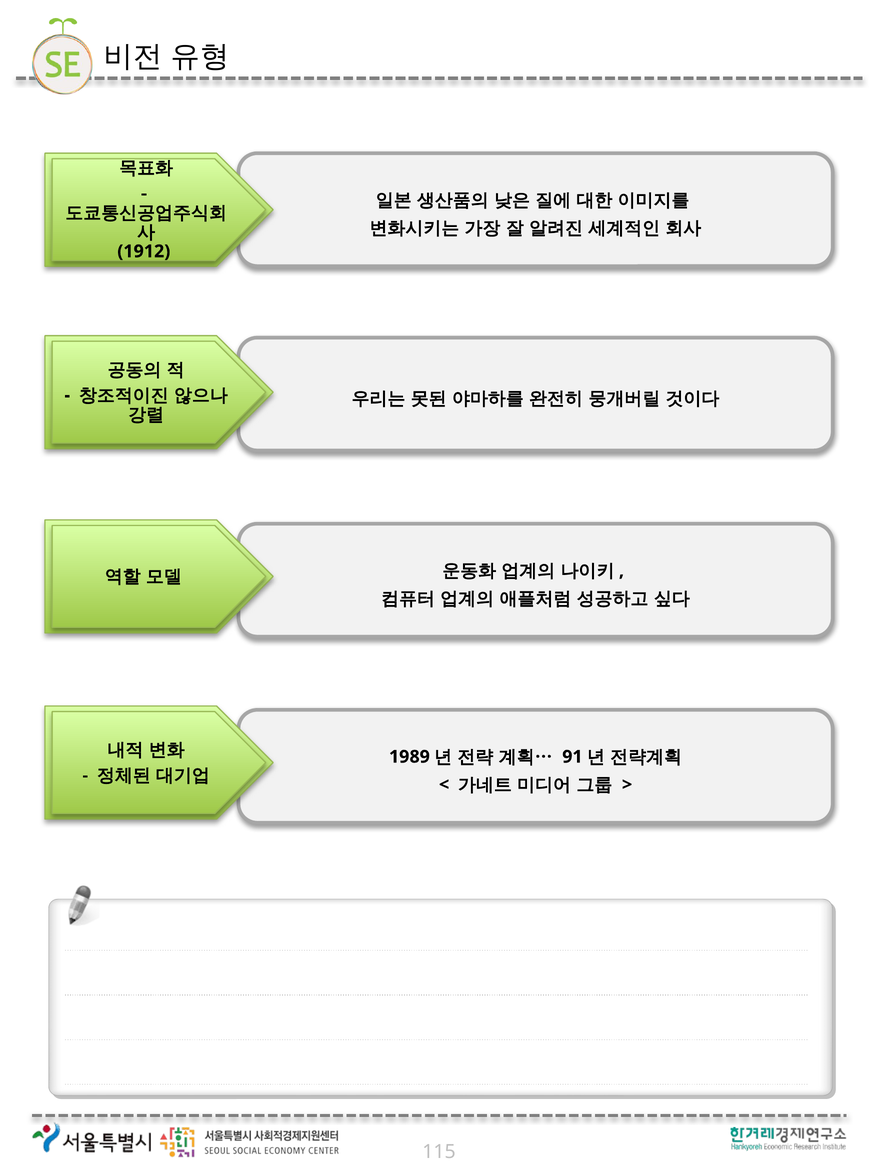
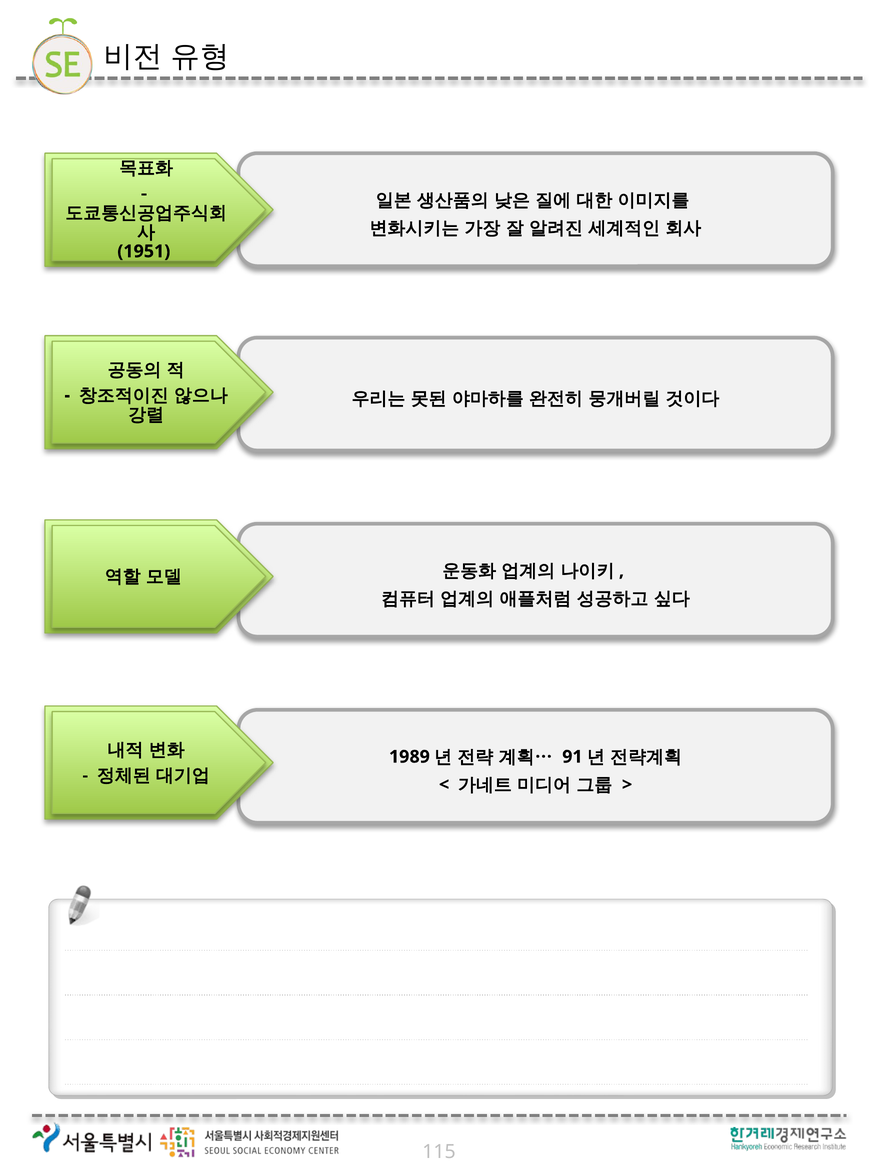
1912: 1912 -> 1951
